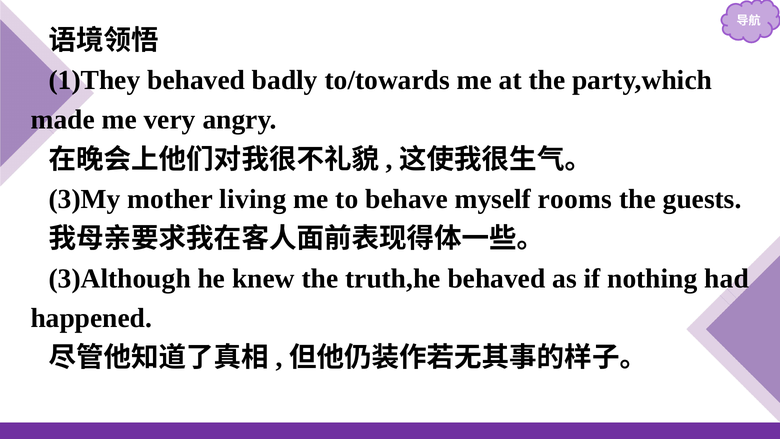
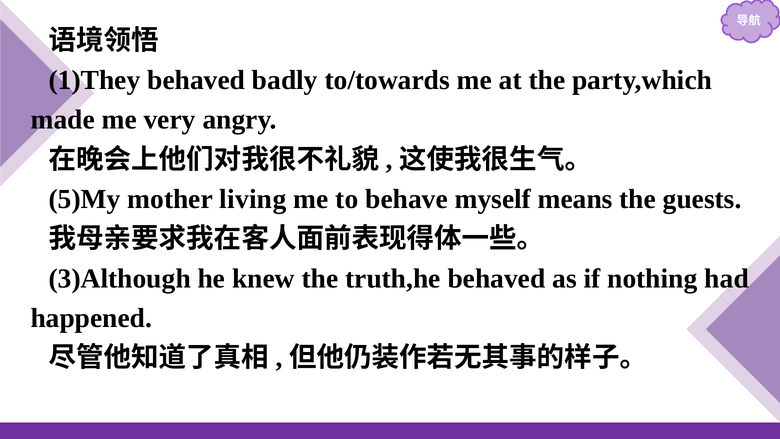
3)My: 3)My -> 5)My
rooms: rooms -> means
